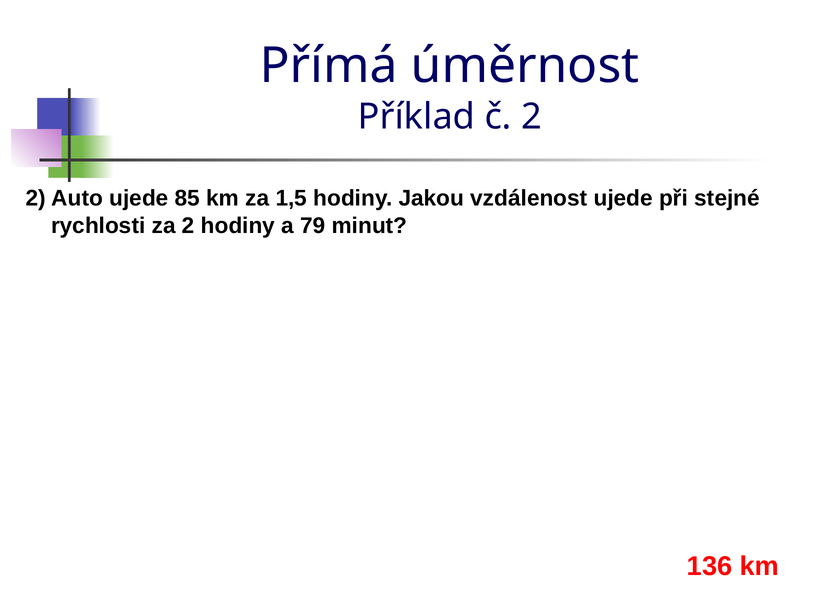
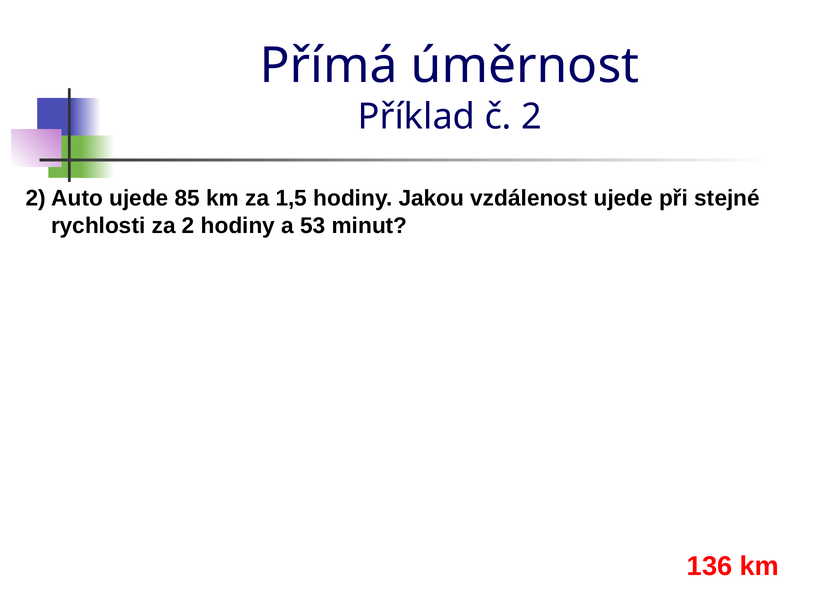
79: 79 -> 53
